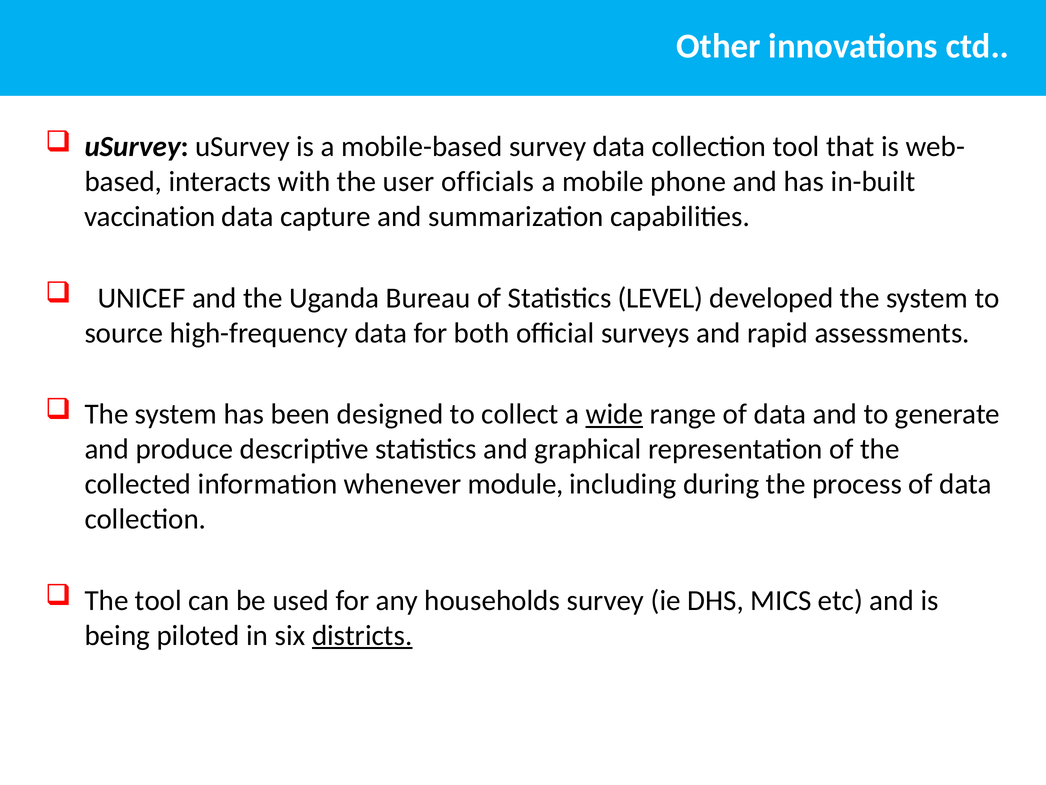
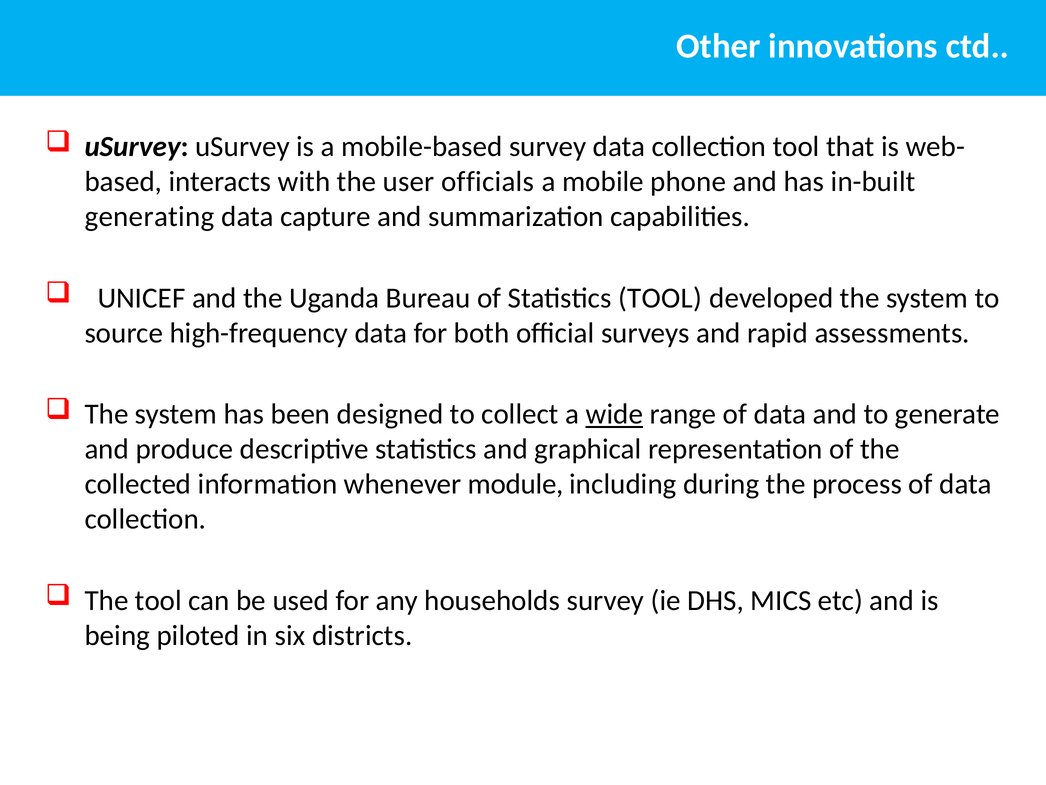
vaccination: vaccination -> generating
Statistics LEVEL: LEVEL -> TOOL
districts underline: present -> none
